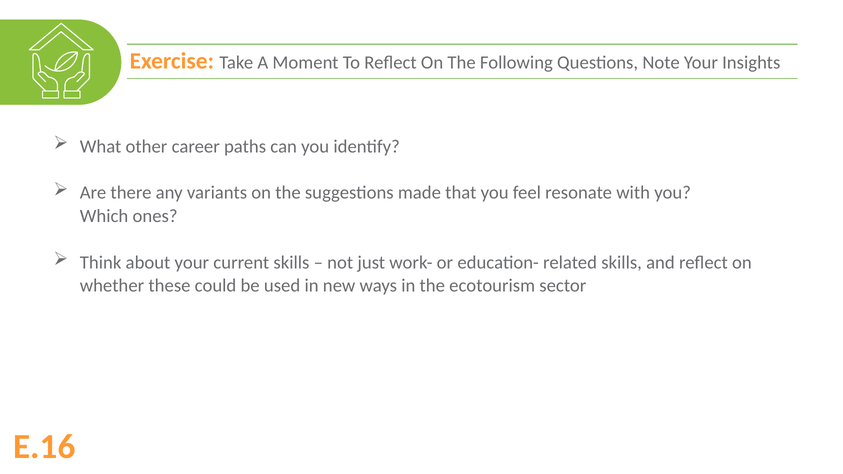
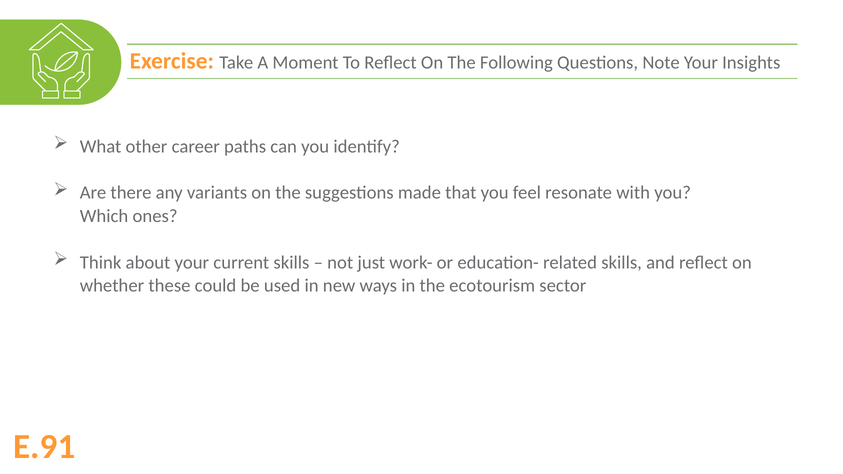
E.16: E.16 -> E.91
